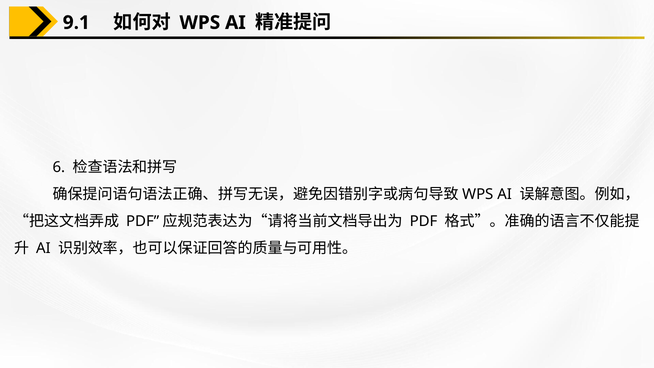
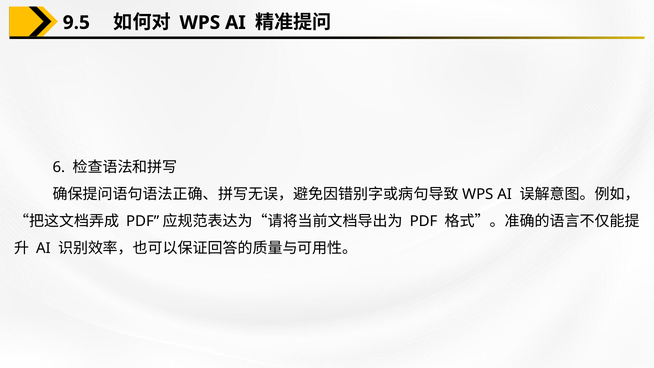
9.1: 9.1 -> 9.5
